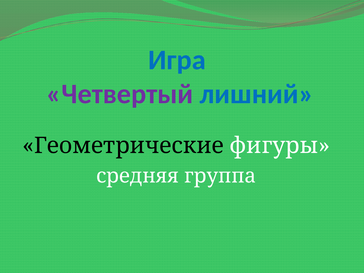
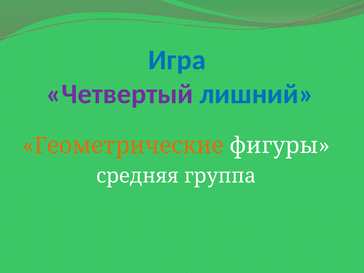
Геометрические colour: black -> orange
